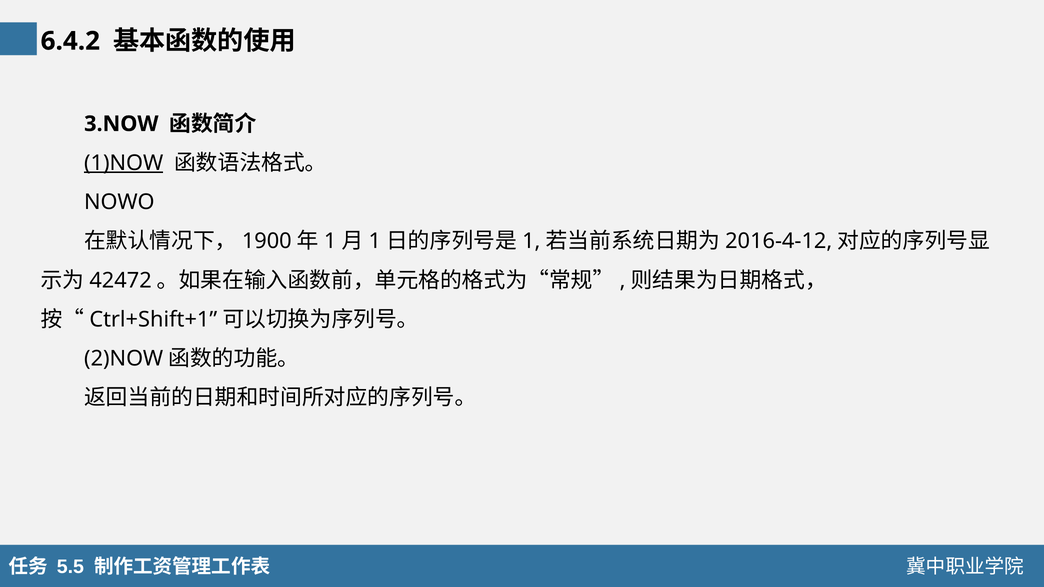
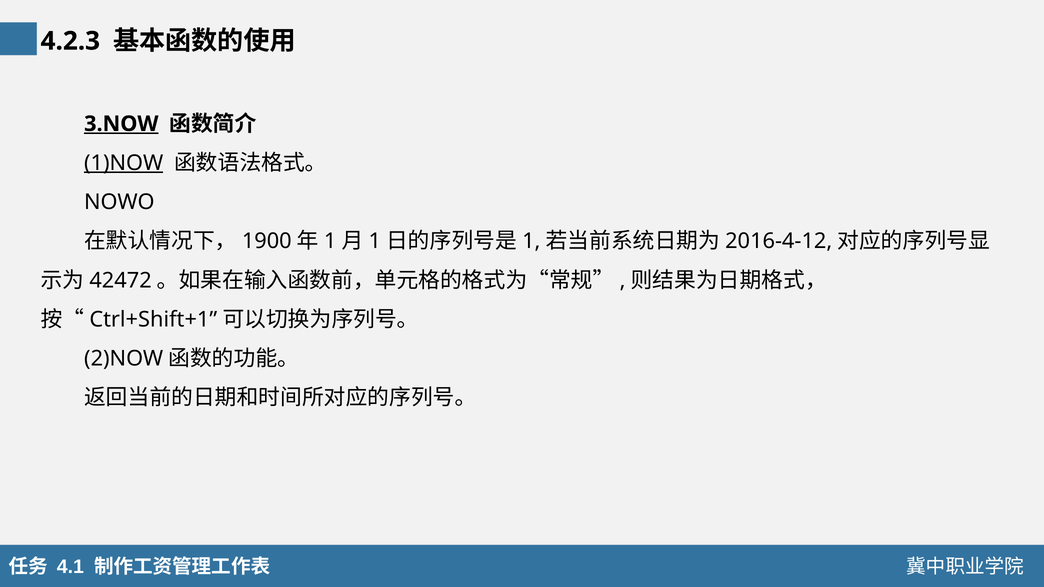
6.4.2: 6.4.2 -> 4.2.3
3.NOW underline: none -> present
5.5: 5.5 -> 4.1
